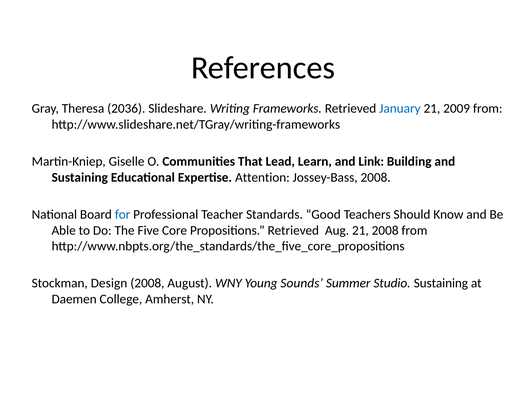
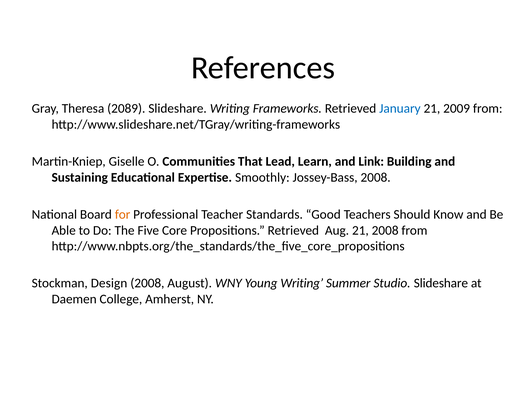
2036: 2036 -> 2089
Attention: Attention -> Smoothly
for colour: blue -> orange
Young Sounds: Sounds -> Writing
Studio Sustaining: Sustaining -> Slideshare
